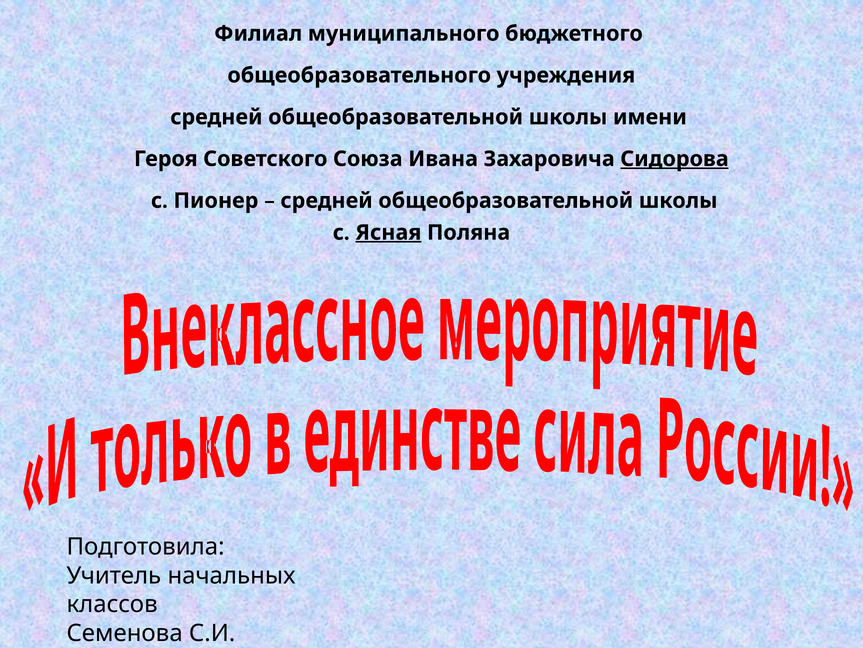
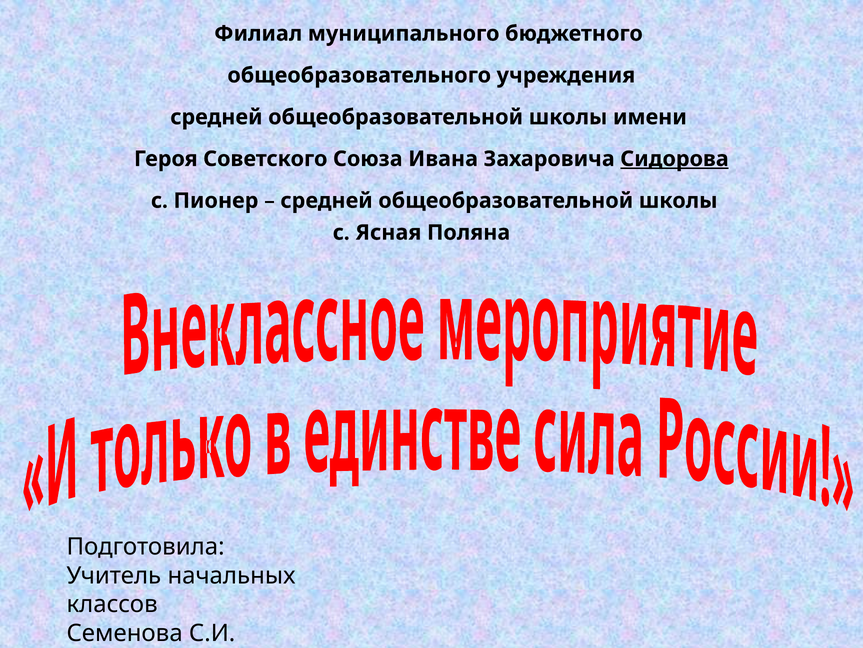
Ясная underline: present -> none
